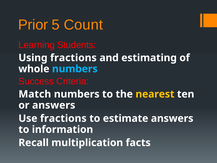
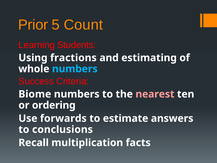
Match: Match -> Biome
nearest colour: yellow -> pink
or answers: answers -> ordering
Use fractions: fractions -> forwards
information: information -> conclusions
